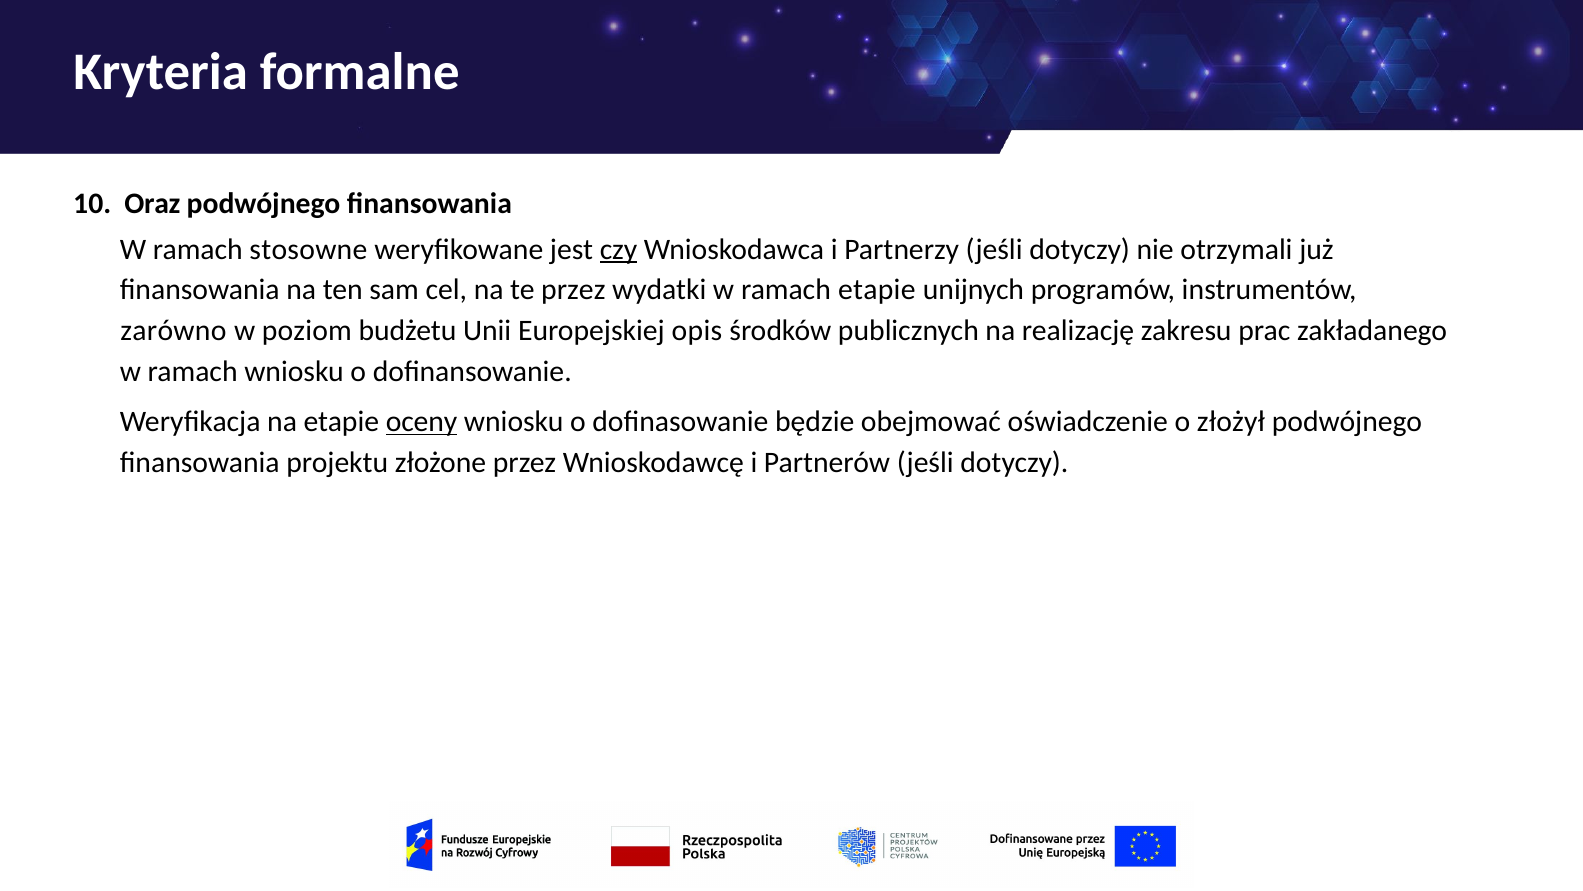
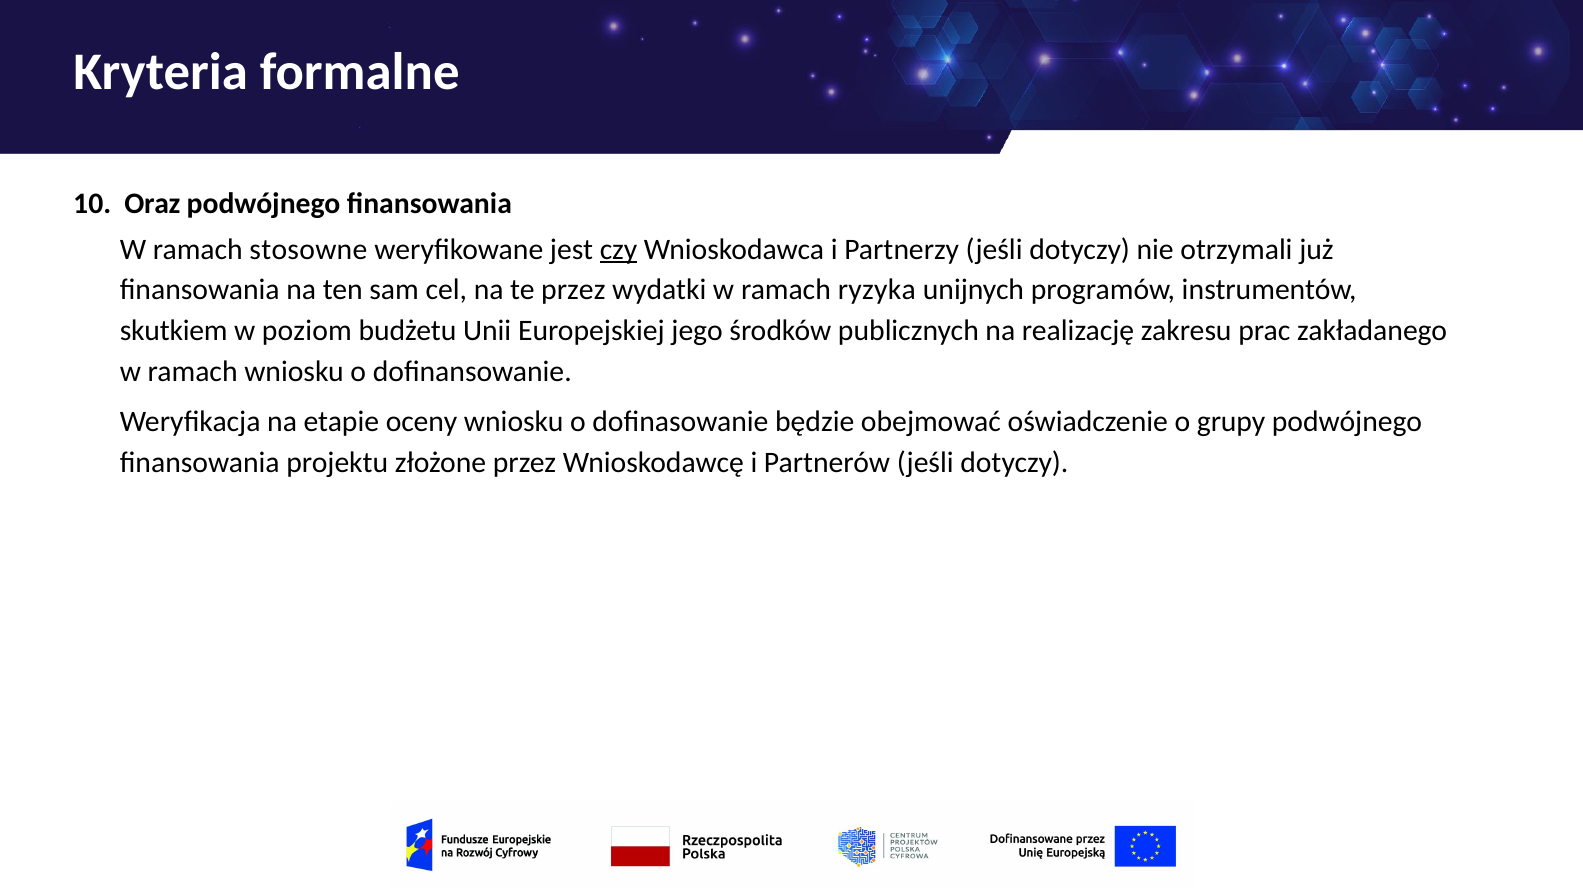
ramach etapie: etapie -> ryzyka
zarówno: zarówno -> skutkiem
opis: opis -> jego
oceny underline: present -> none
złożył: złożył -> grupy
